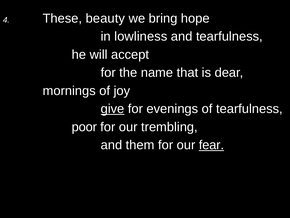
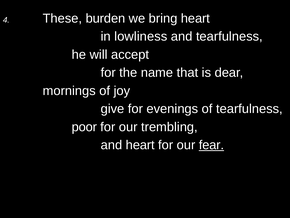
beauty: beauty -> burden
bring hope: hope -> heart
give underline: present -> none
and them: them -> heart
